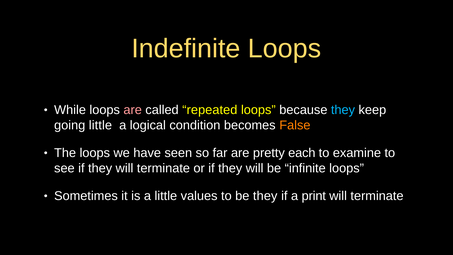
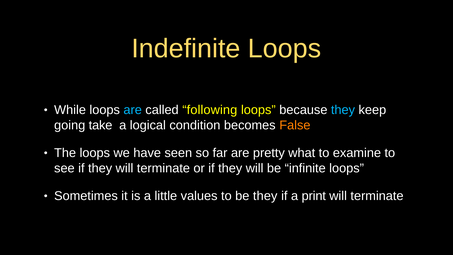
are at (133, 110) colour: pink -> light blue
repeated: repeated -> following
going little: little -> take
each: each -> what
